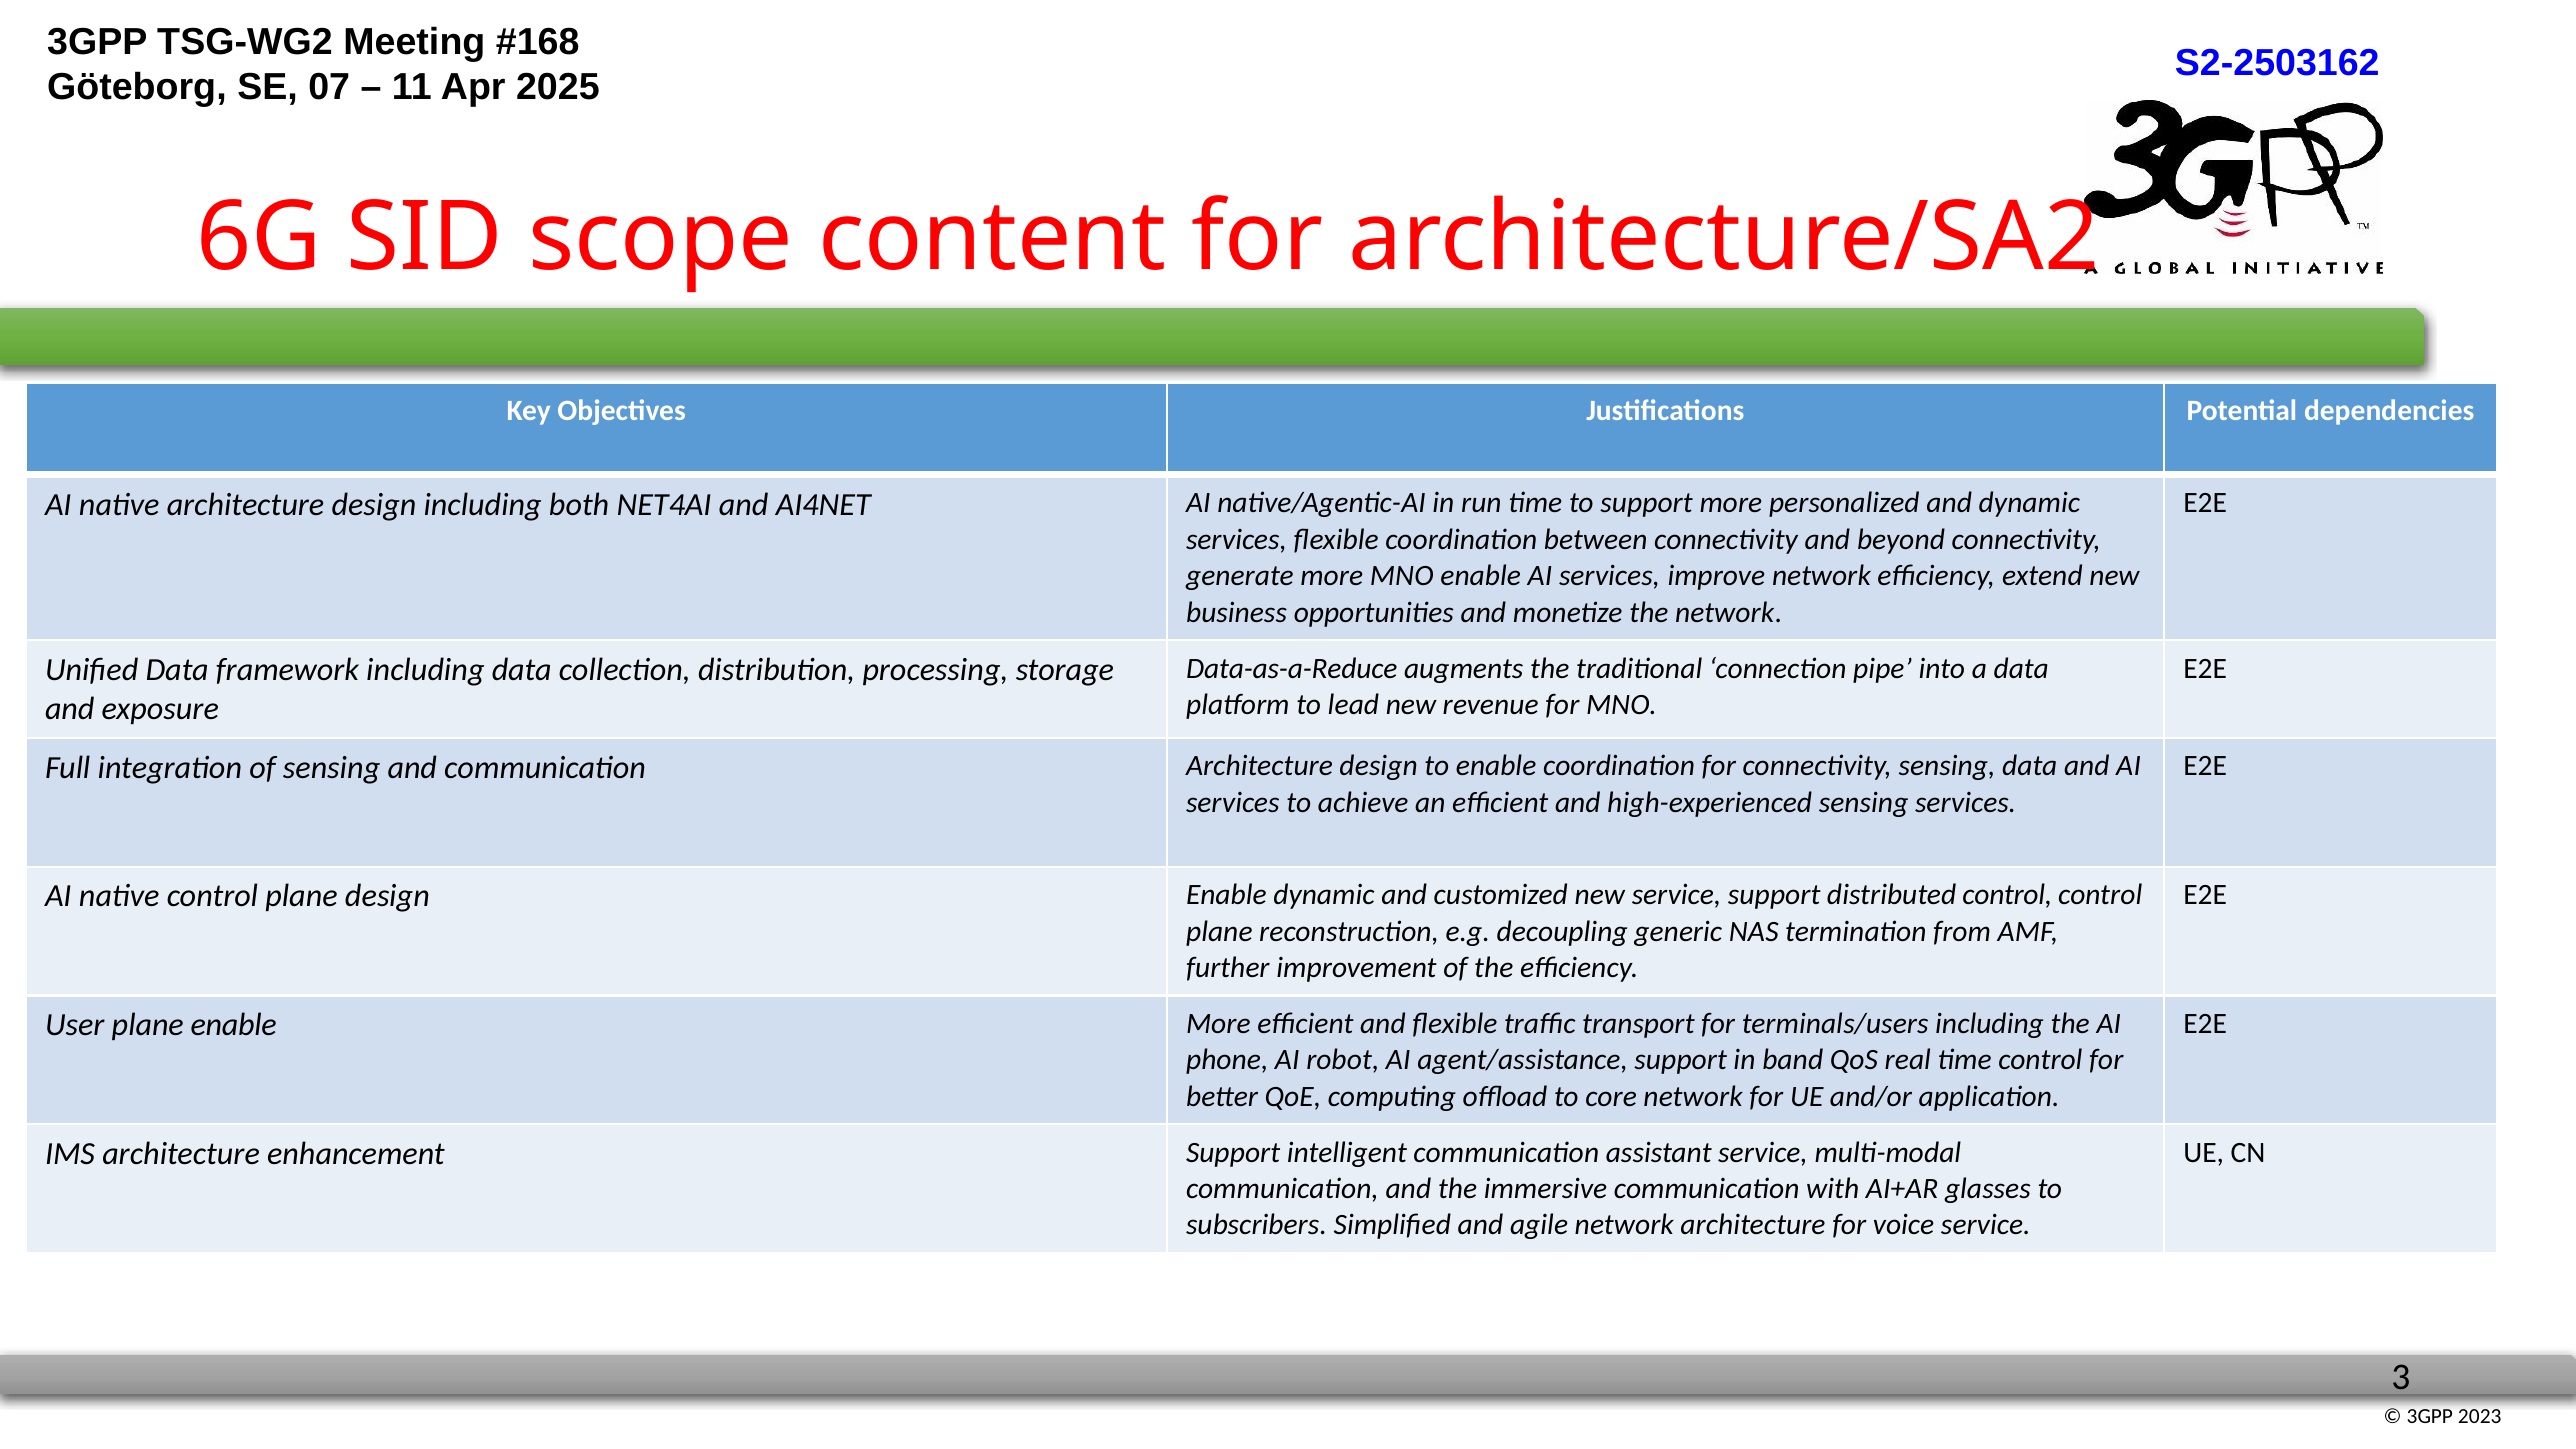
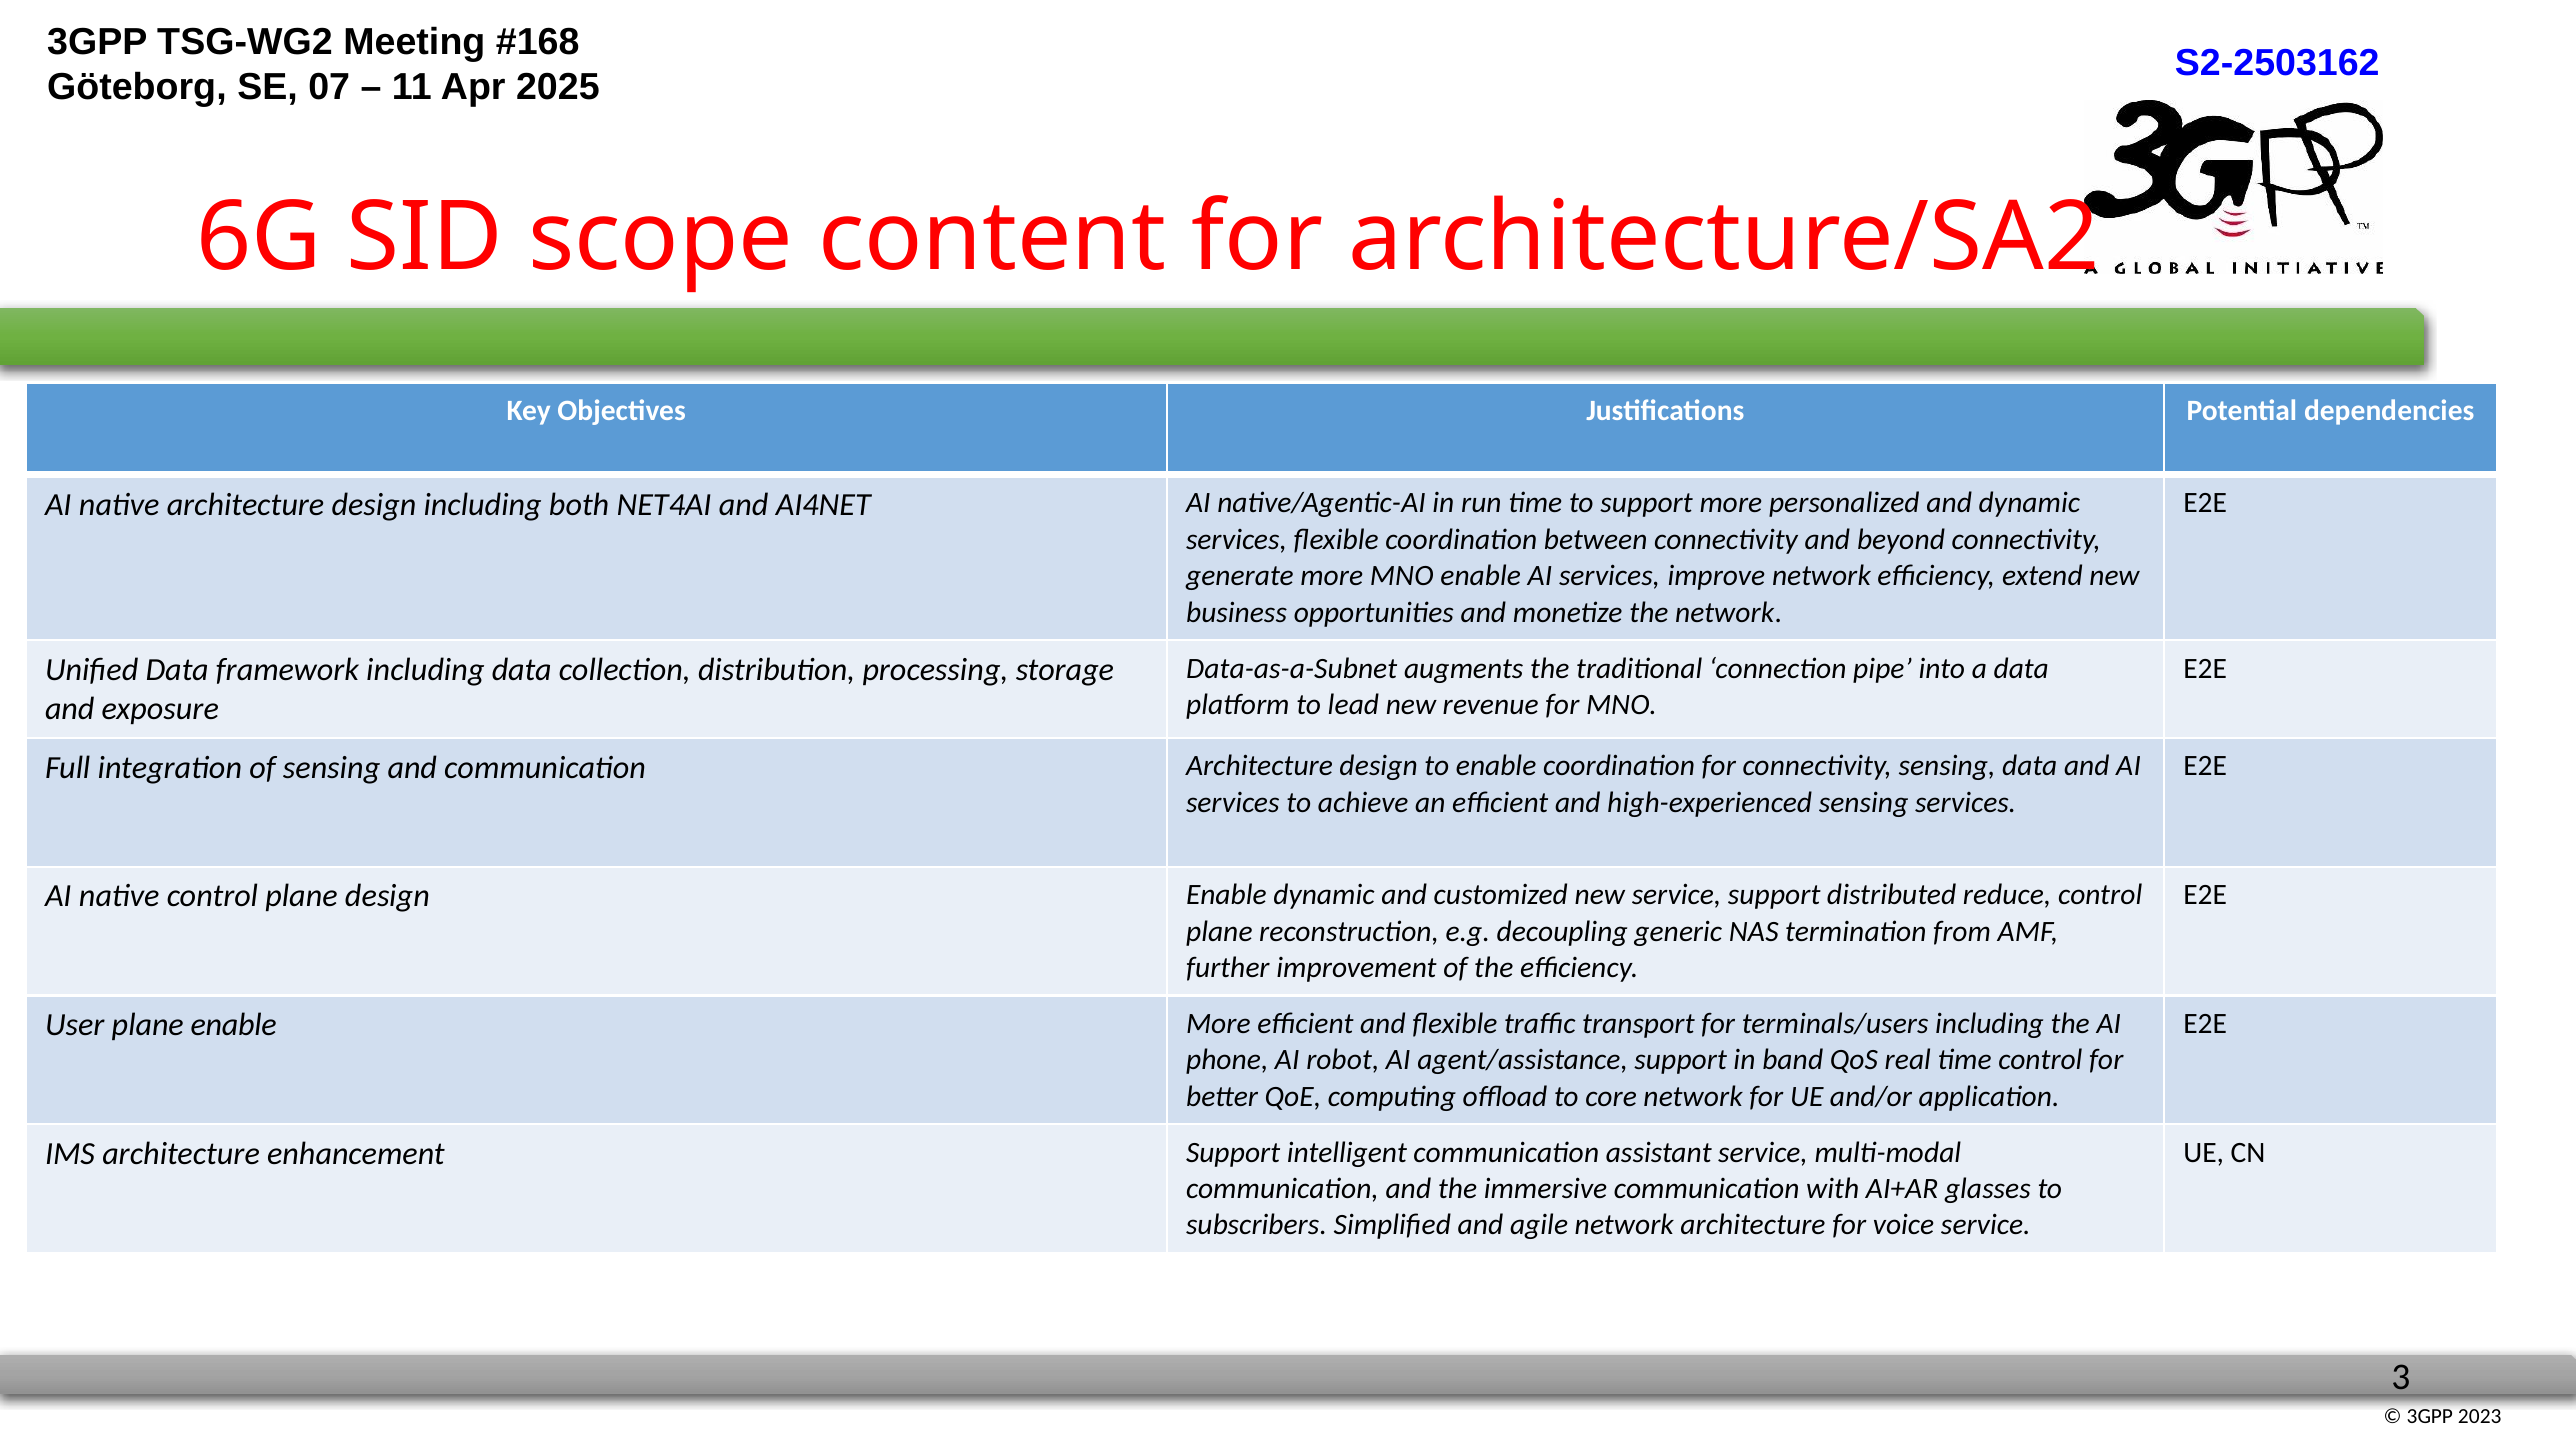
Data-as-a-Reduce: Data-as-a-Reduce -> Data-as-a-Subnet
distributed control: control -> reduce
